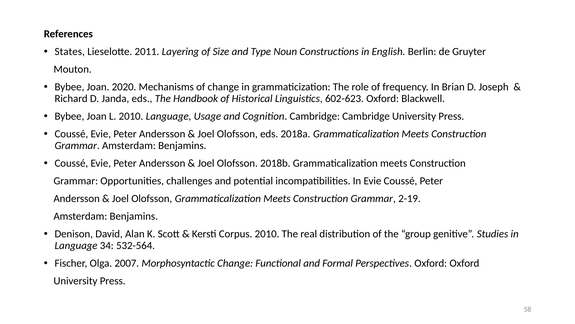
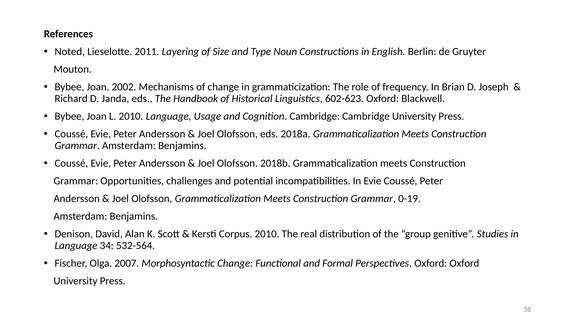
States: States -> Noted
2020: 2020 -> 2002
2-19: 2-19 -> 0-19
